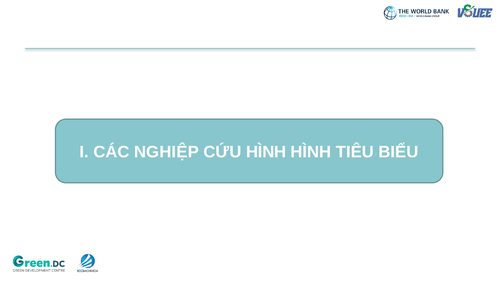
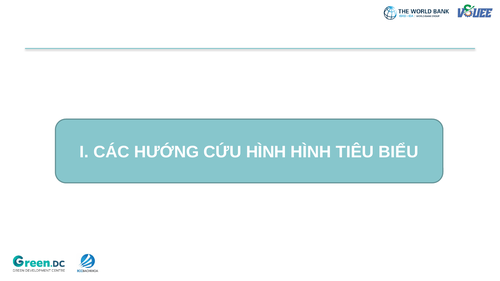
NGHIỆP: NGHIỆP -> HƯỚNG
